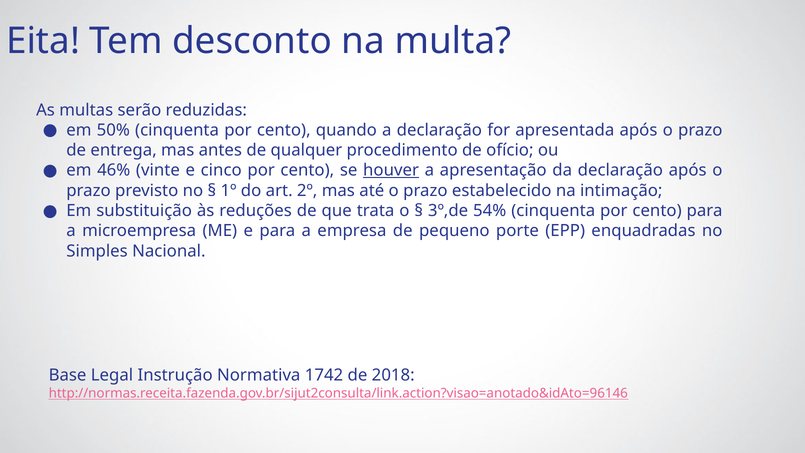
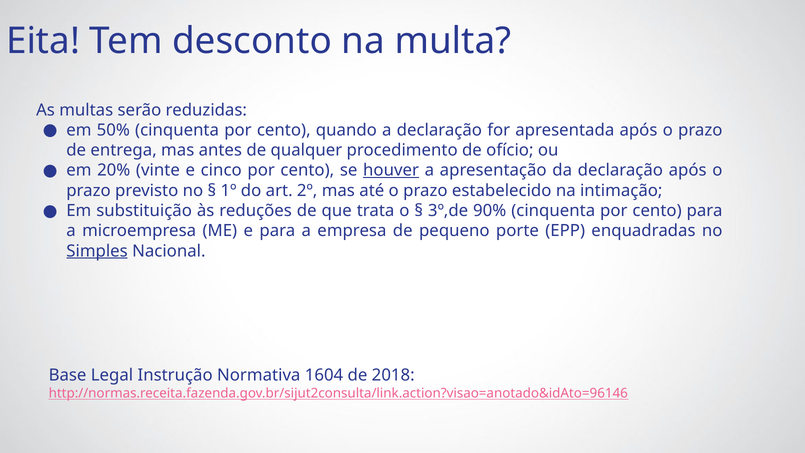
46%: 46% -> 20%
54%: 54% -> 90%
Simples underline: none -> present
1742: 1742 -> 1604
